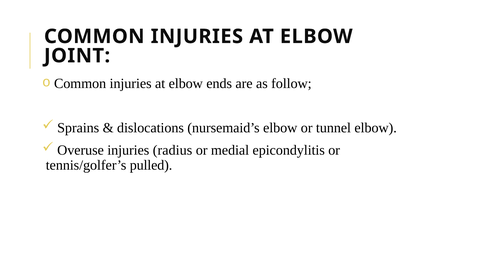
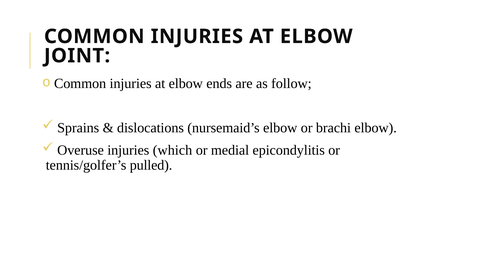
tunnel: tunnel -> brachi
radius: radius -> which
